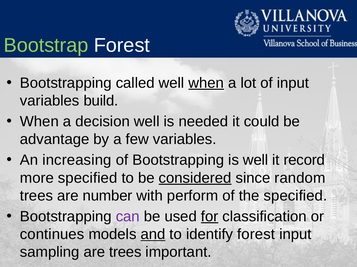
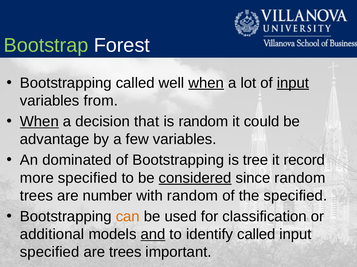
input at (293, 83) underline: none -> present
build: build -> from
When at (39, 122) underline: none -> present
decision well: well -> that
is needed: needed -> random
increasing: increasing -> dominated
is well: well -> tree
with perform: perform -> random
can colour: purple -> orange
for underline: present -> none
continues: continues -> additional
identify forest: forest -> called
sampling at (50, 253): sampling -> specified
